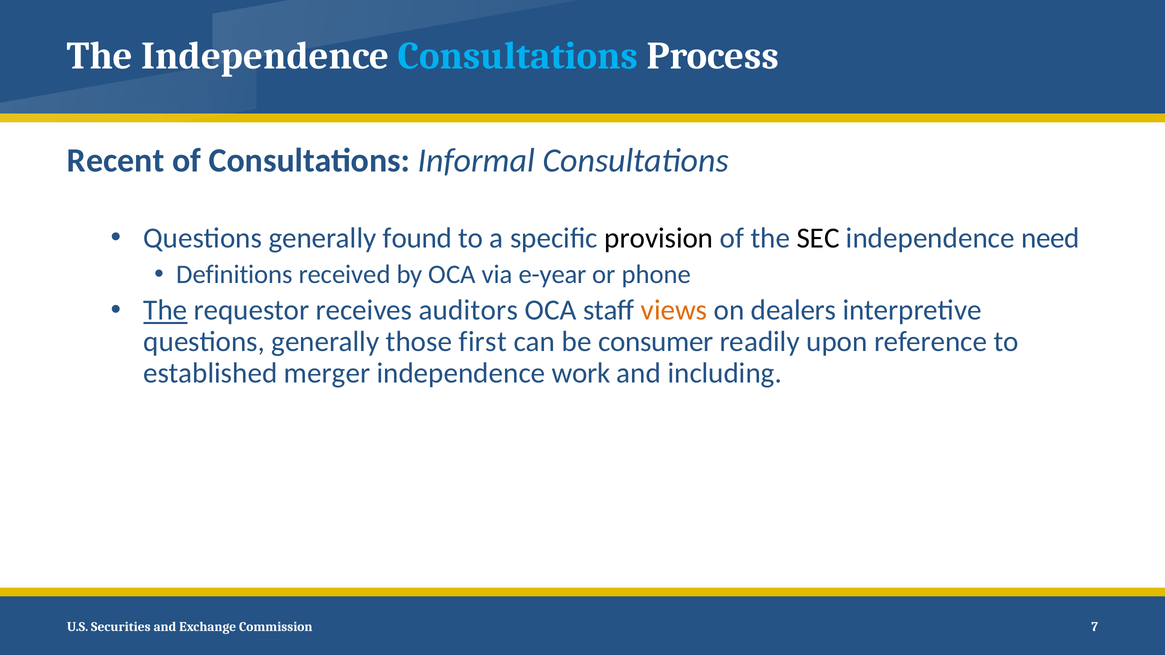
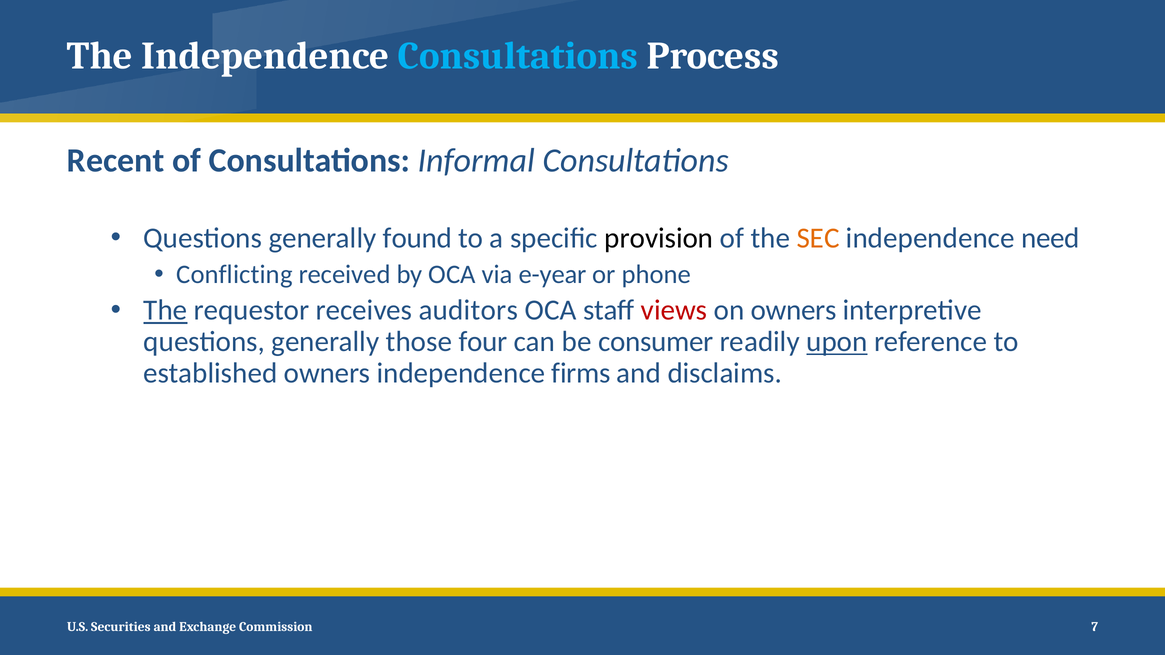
SEC colour: black -> orange
Definitions: Definitions -> Conflicting
views colour: orange -> red
on dealers: dealers -> owners
first: first -> four
upon underline: none -> present
established merger: merger -> owners
work: work -> firms
including: including -> disclaims
